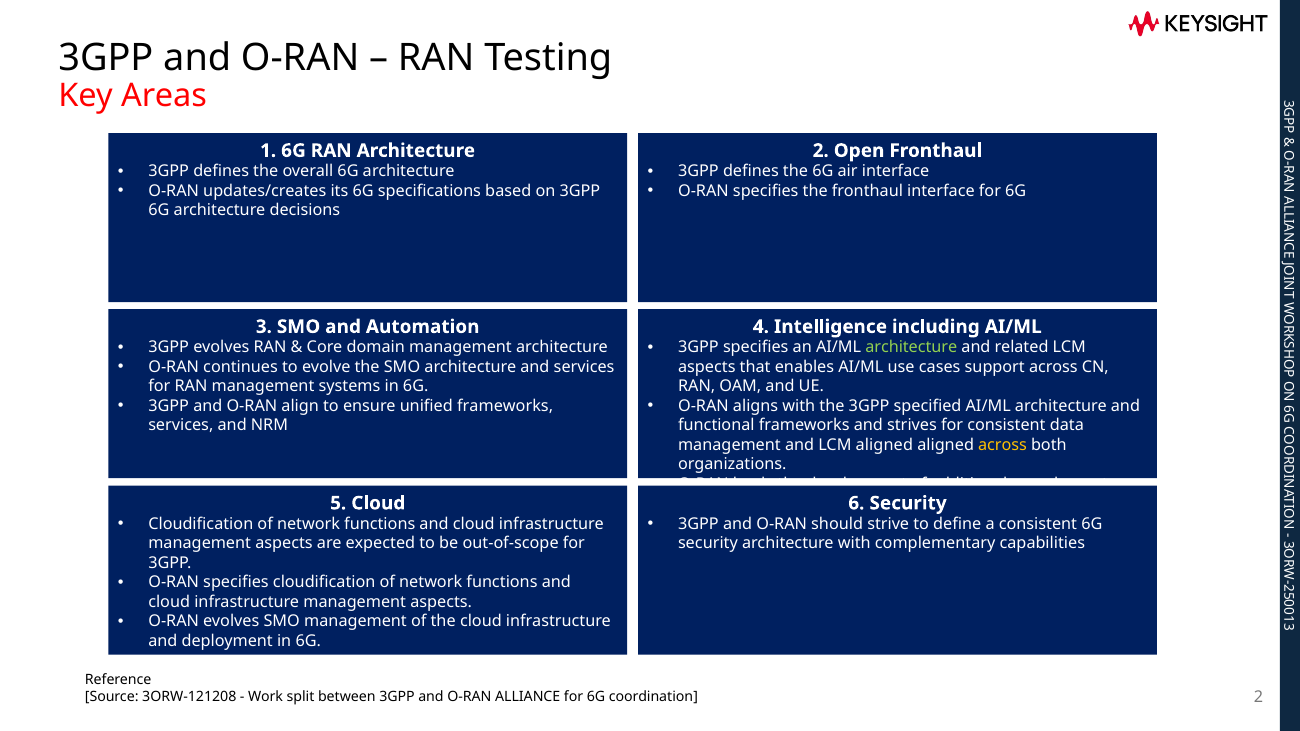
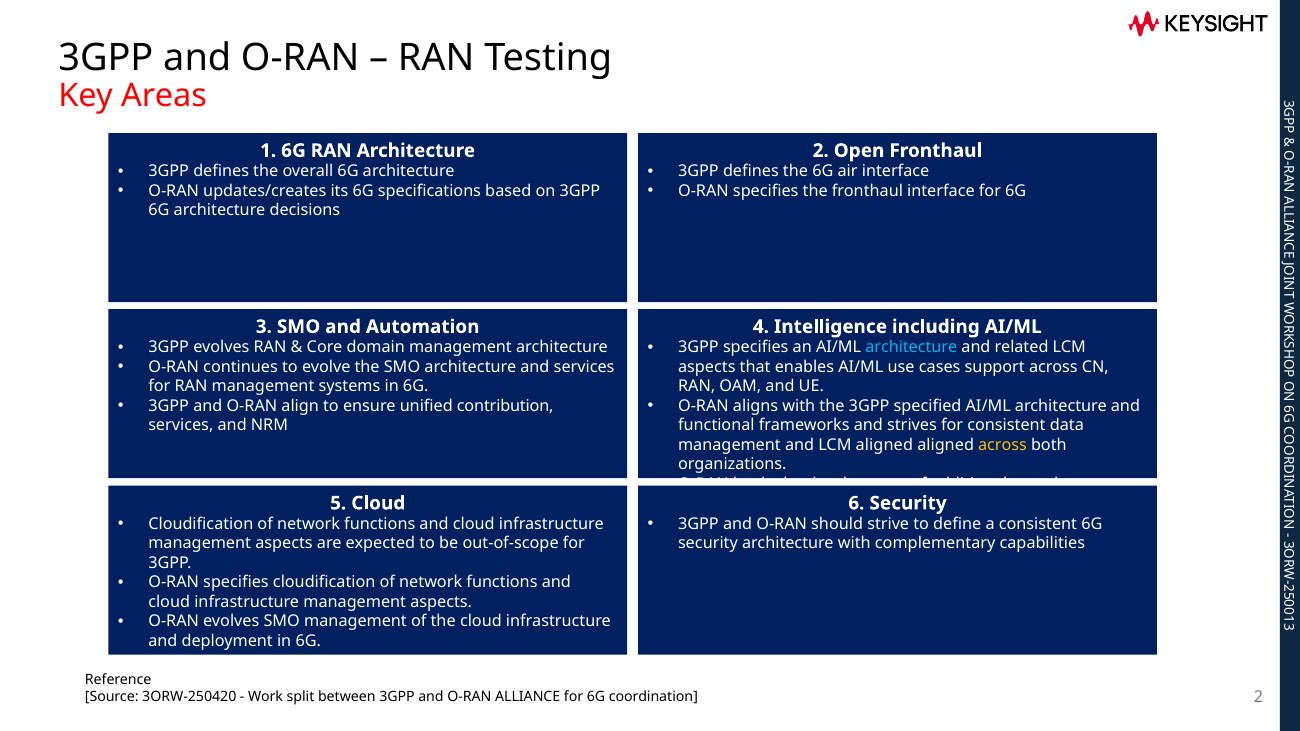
architecture at (911, 348) colour: light green -> light blue
unified frameworks: frameworks -> contribution
3ORW-121208: 3ORW-121208 -> 3ORW-250420
